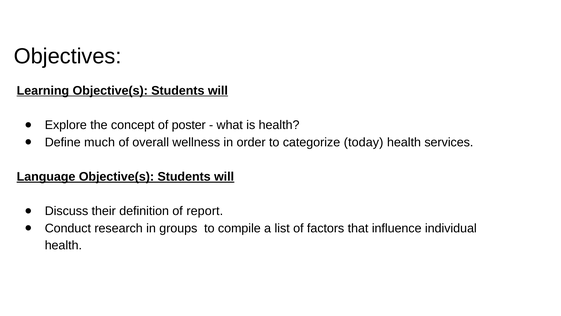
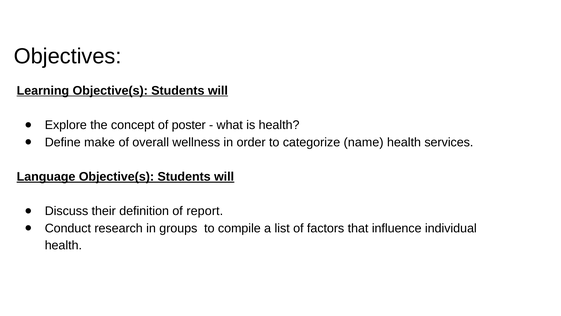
much: much -> make
today: today -> name
